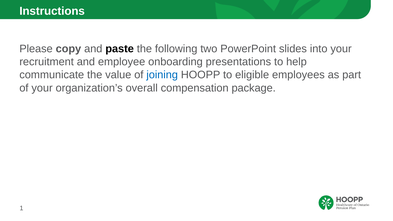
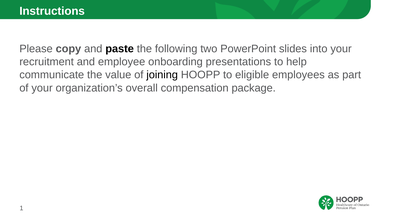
joining colour: blue -> black
